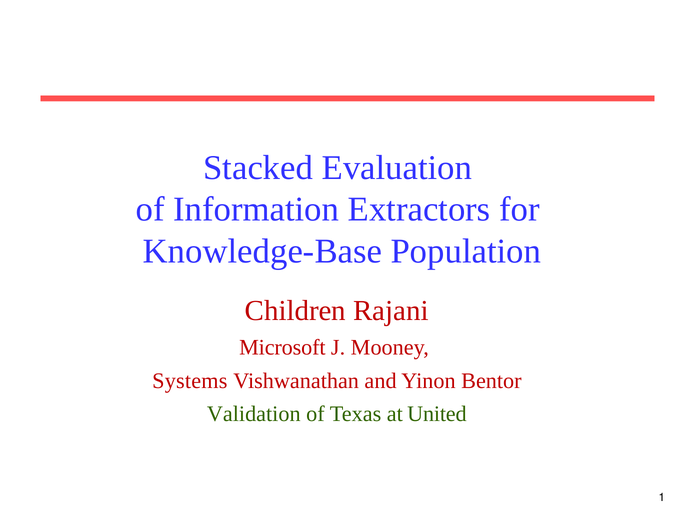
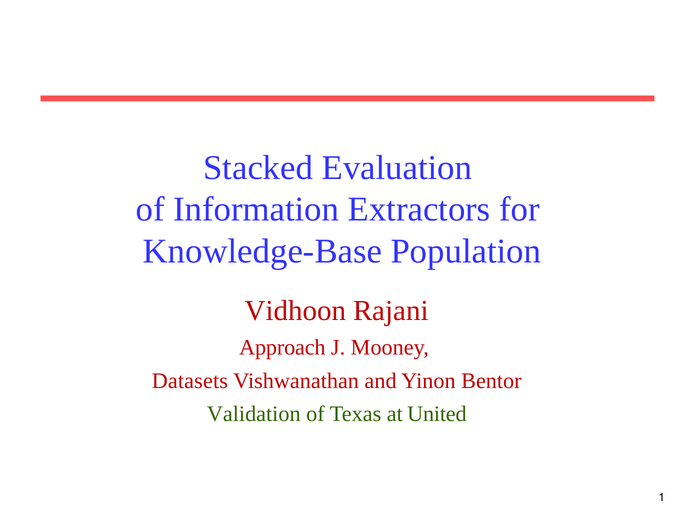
Children: Children -> Vidhoon
Microsoft: Microsoft -> Approach
Systems: Systems -> Datasets
